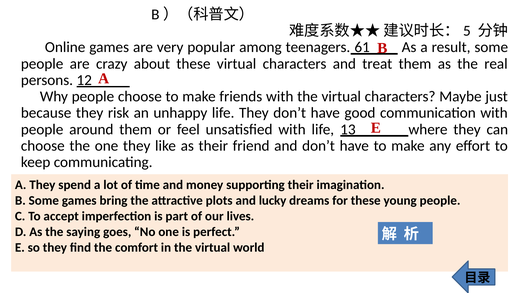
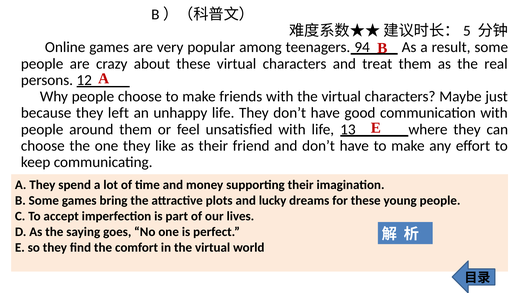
61: 61 -> 94
risk: risk -> left
